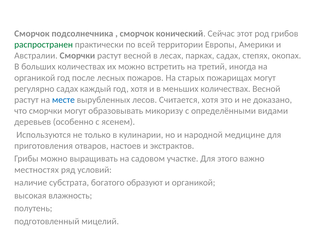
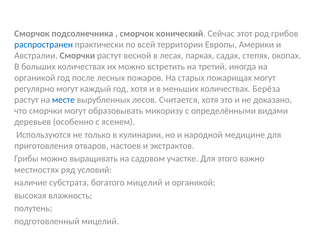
распространен colour: green -> blue
регулярно садах: садах -> могут
количествах Весной: Весной -> Берёза
богатого образуют: образуют -> мицелий
